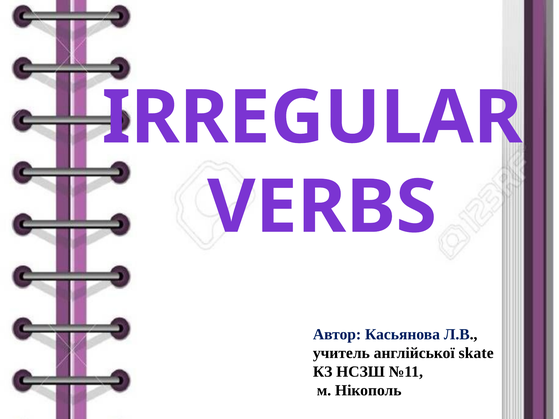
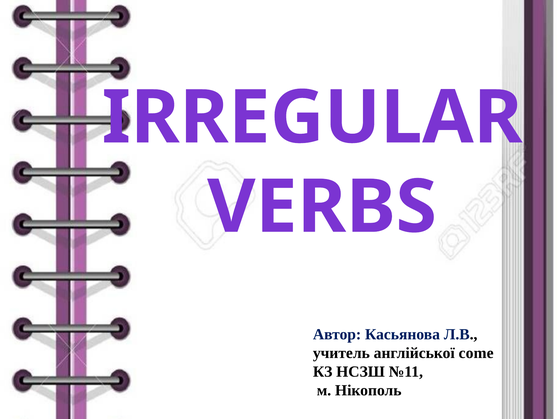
skate: skate -> come
